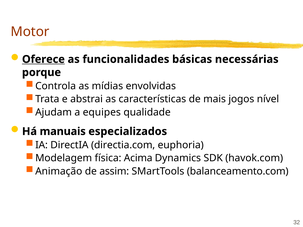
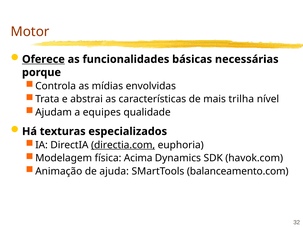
jogos: jogos -> trilha
manuais: manuais -> texturas
directia.com underline: none -> present
assim: assim -> ajuda
